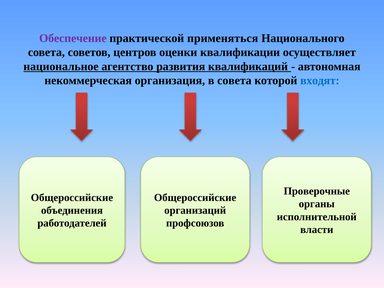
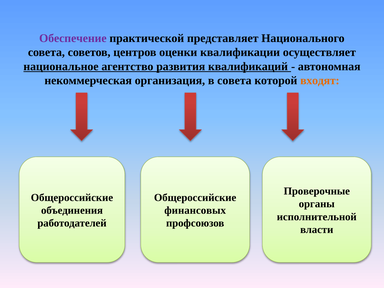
применяться: применяться -> представляет
входят colour: blue -> orange
организаций: организаций -> финансовых
